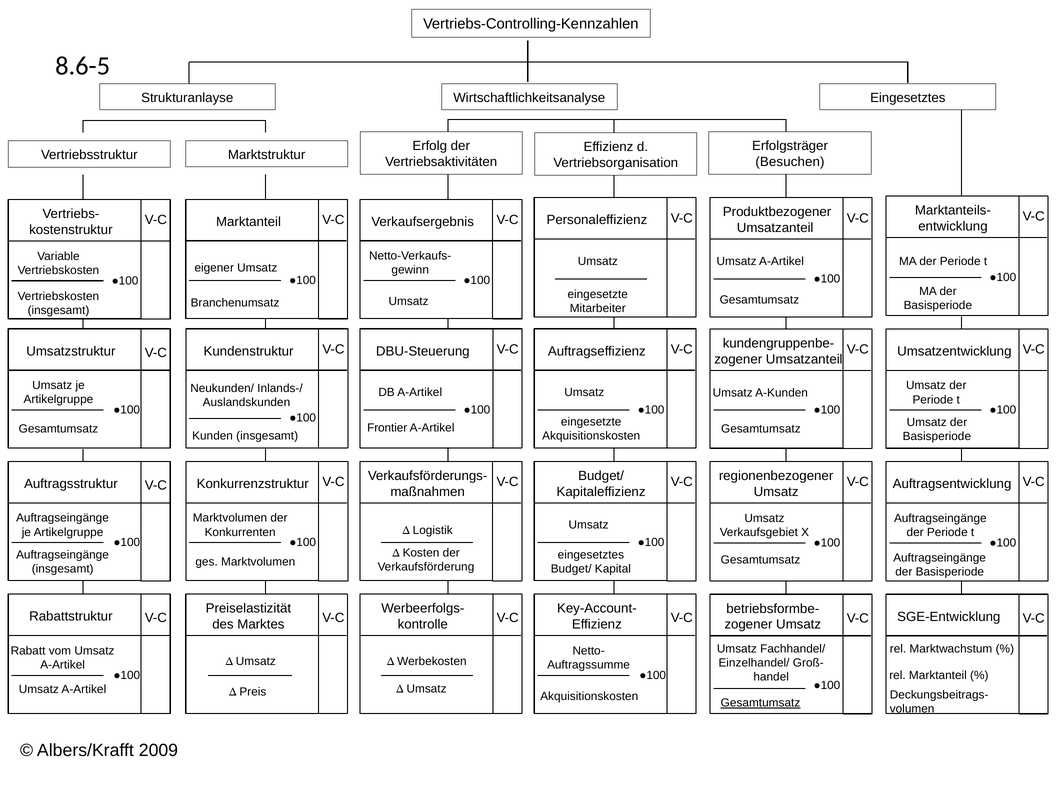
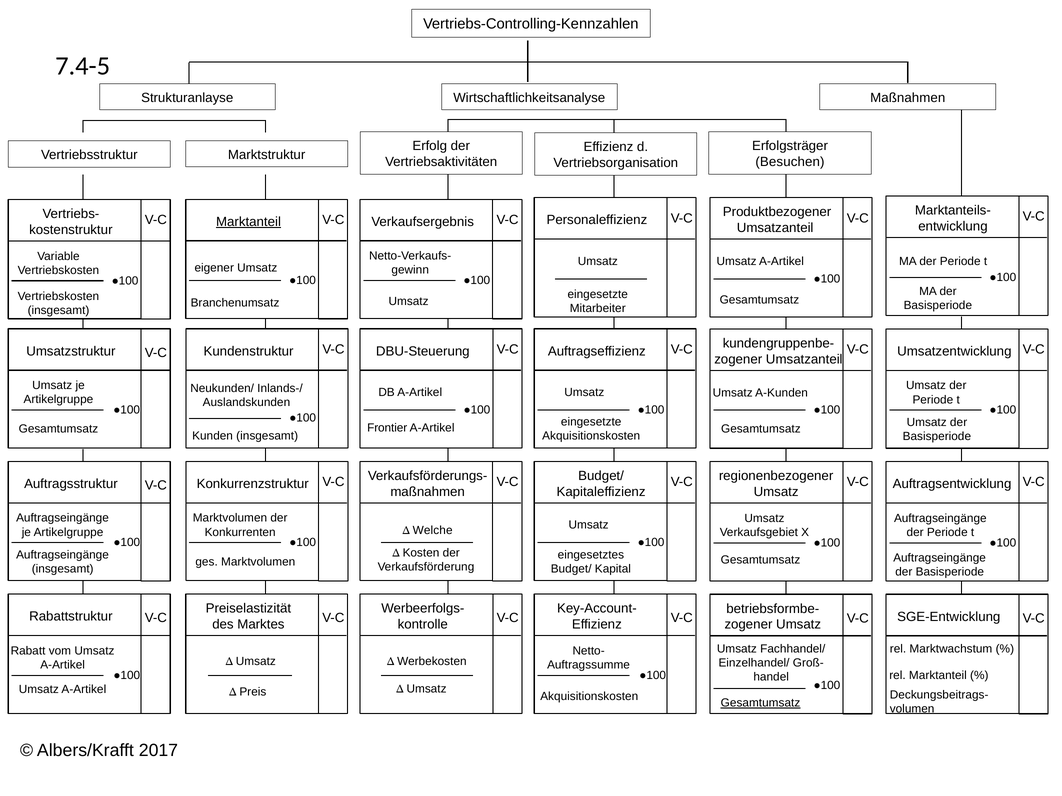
8.6-5: 8.6-5 -> 7.4-5
Wirtschaftlichkeitsanalyse Eingesetztes: Eingesetztes -> Maßnahmen
Marktanteil at (248, 222) underline: none -> present
Logistik: Logistik -> Welche
2009: 2009 -> 2017
